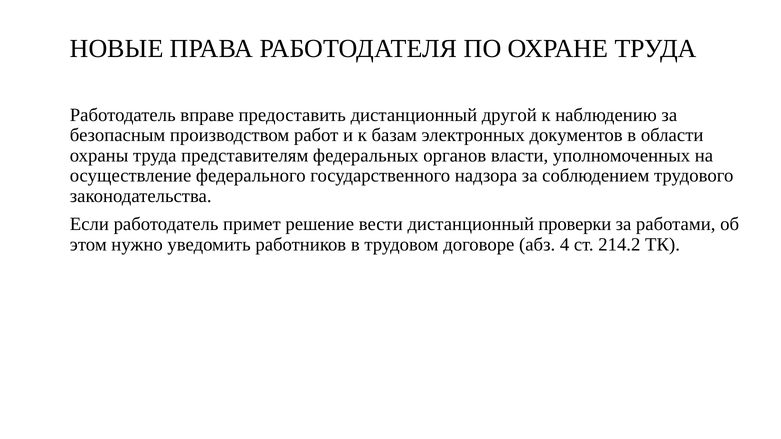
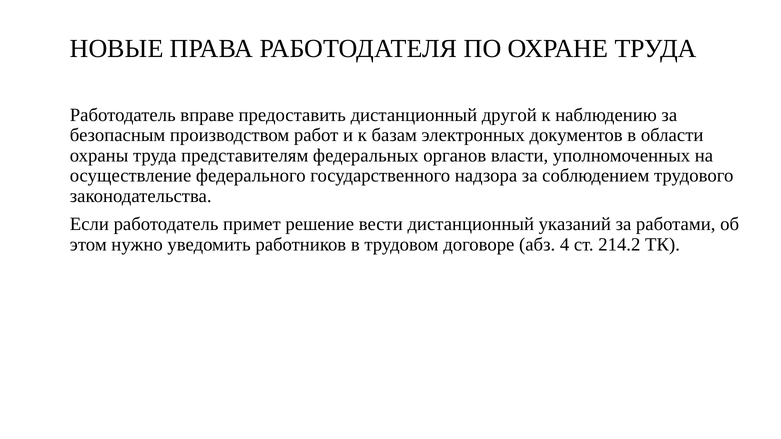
проверки: проверки -> указаний
